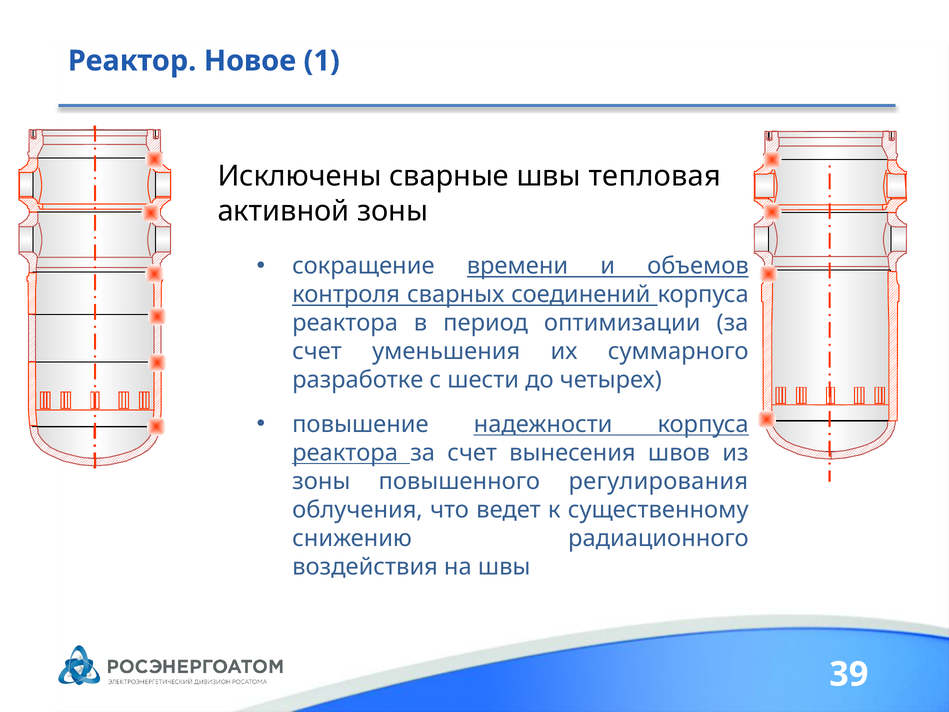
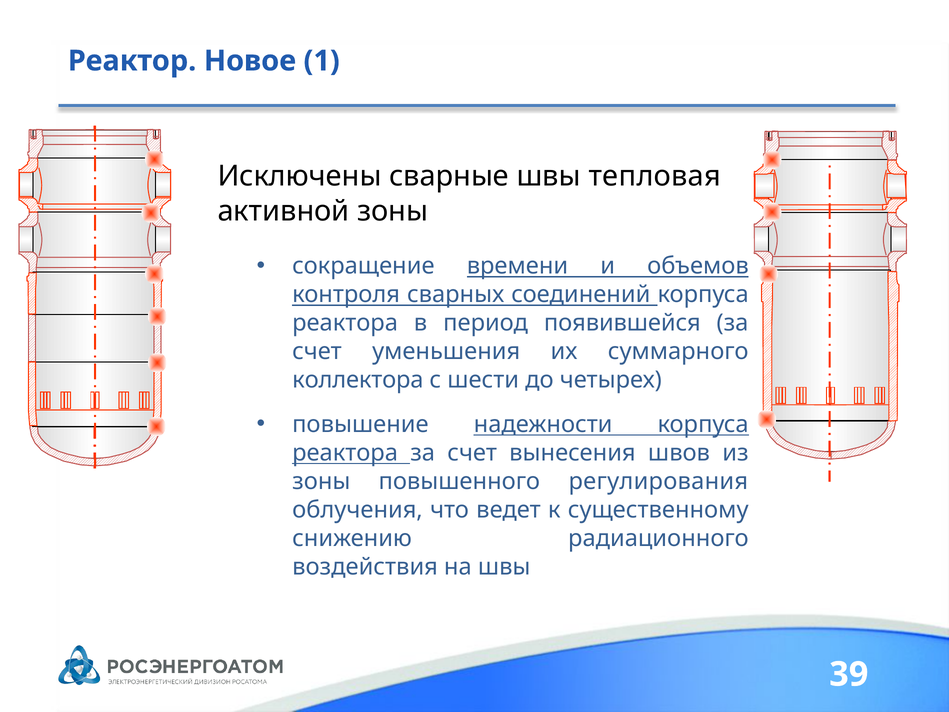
оптимизации: оптимизации -> появившейся
разработке: разработке -> коллектора
